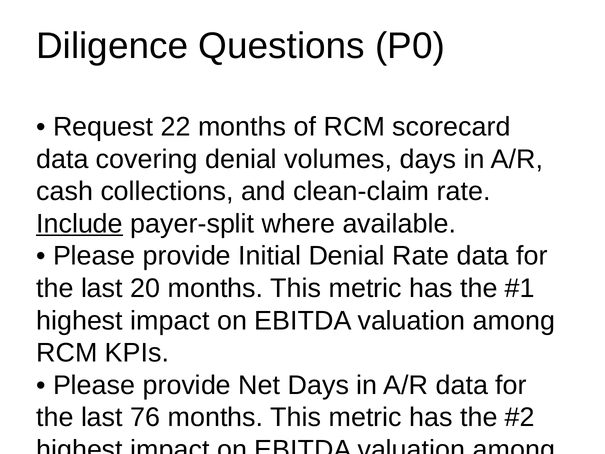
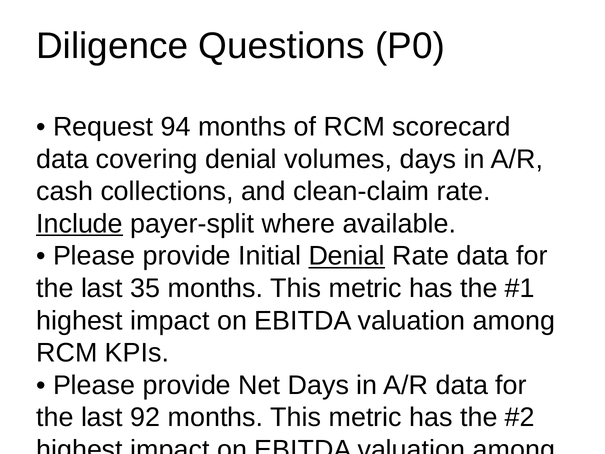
22: 22 -> 94
Denial at (347, 256) underline: none -> present
20: 20 -> 35
76: 76 -> 92
